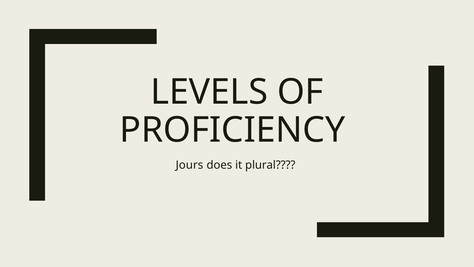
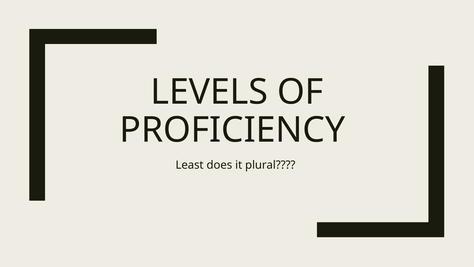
Jours: Jours -> Least
